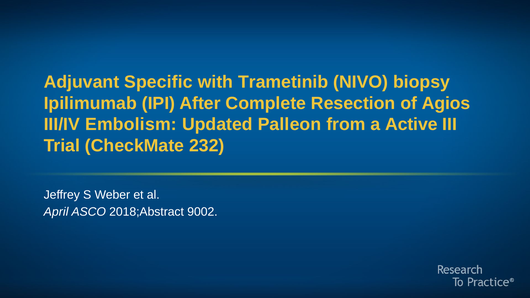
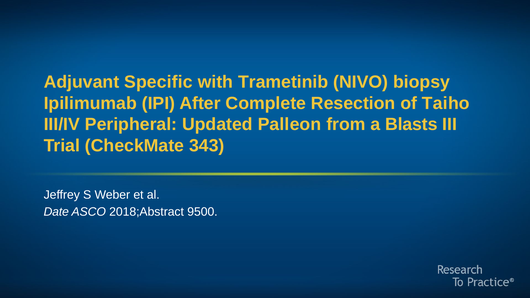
Agios: Agios -> Taiho
Embolism: Embolism -> Peripheral
Active: Active -> Blasts
232: 232 -> 343
April: April -> Date
9002: 9002 -> 9500
